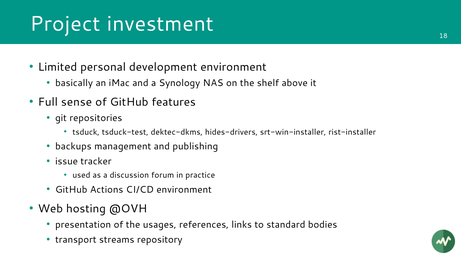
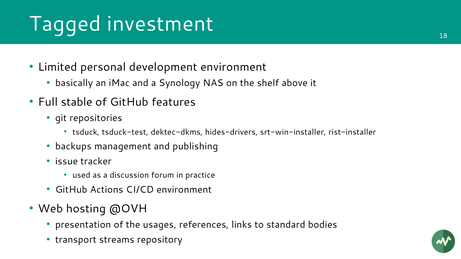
Project: Project -> Tagged
sense: sense -> stable
